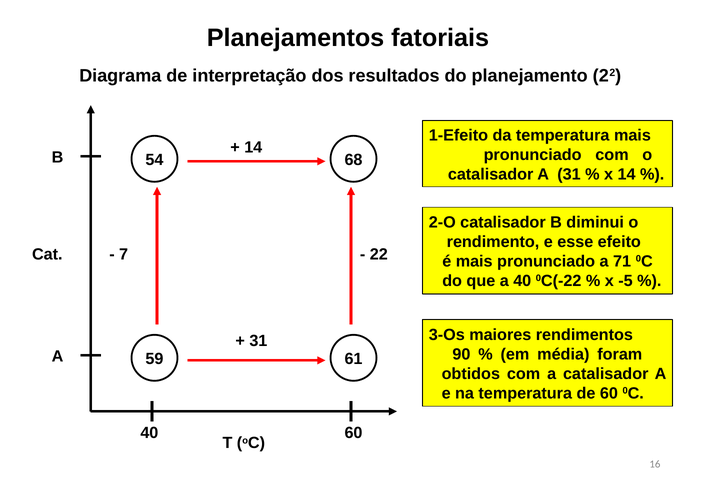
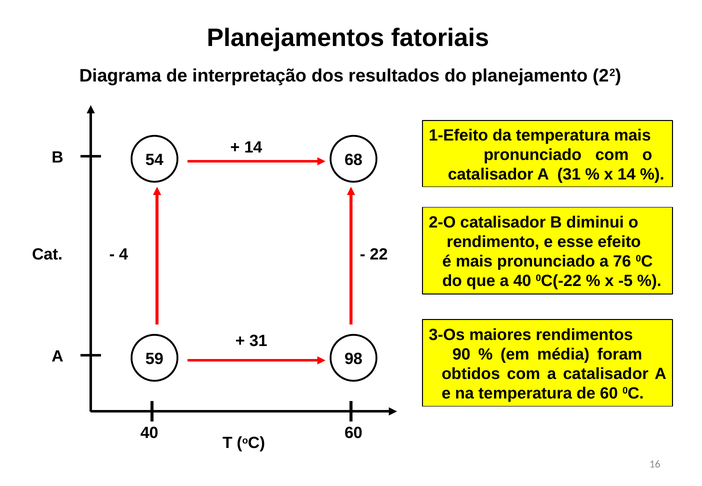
7: 7 -> 4
71: 71 -> 76
61: 61 -> 98
